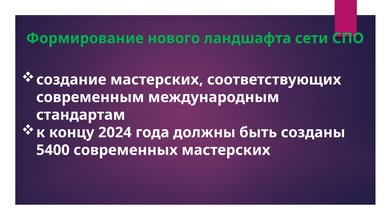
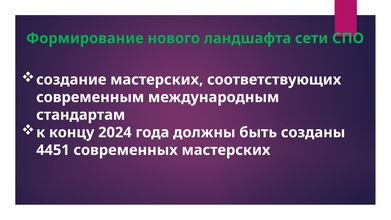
5400: 5400 -> 4451
